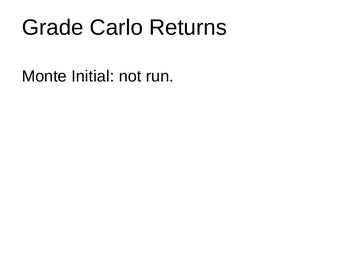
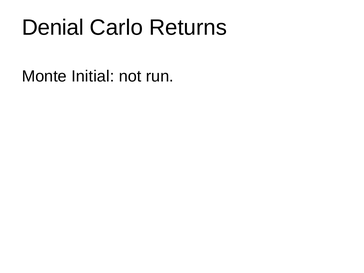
Grade: Grade -> Denial
